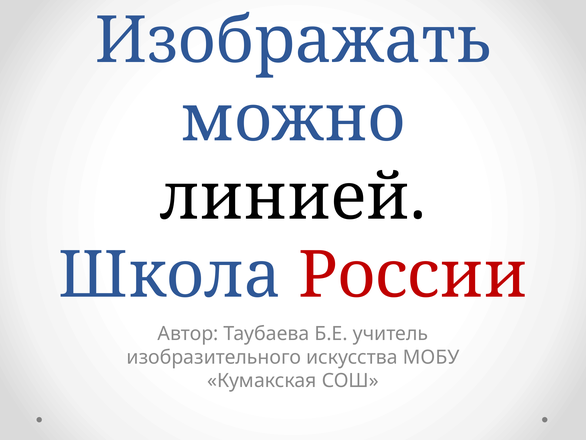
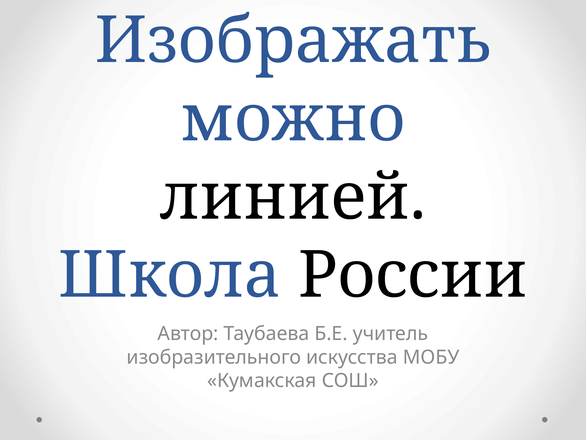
России colour: red -> black
